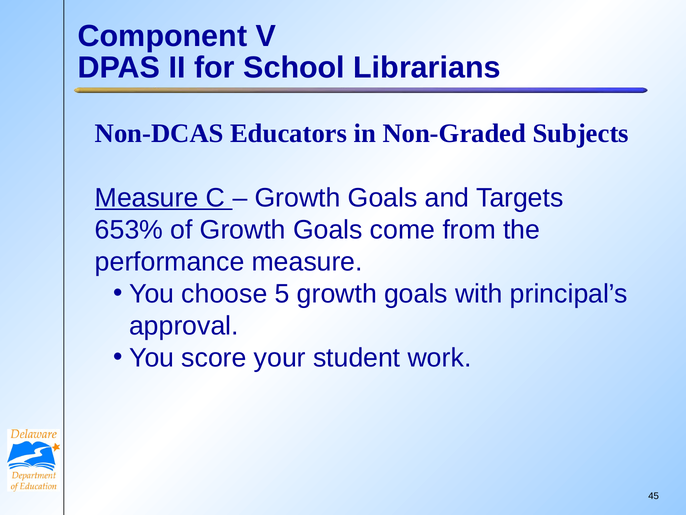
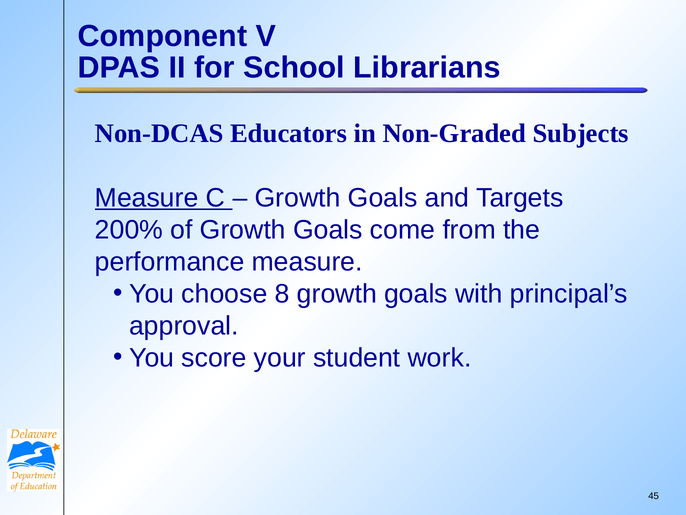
653%: 653% -> 200%
5: 5 -> 8
